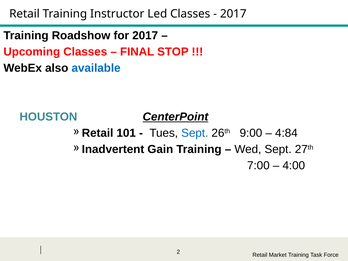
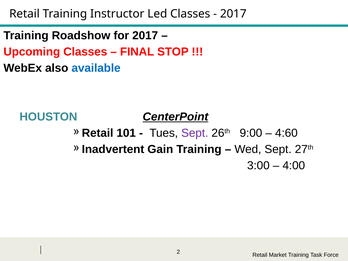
Sept at (195, 133) colour: blue -> purple
4:84: 4:84 -> 4:60
7:00: 7:00 -> 3:00
